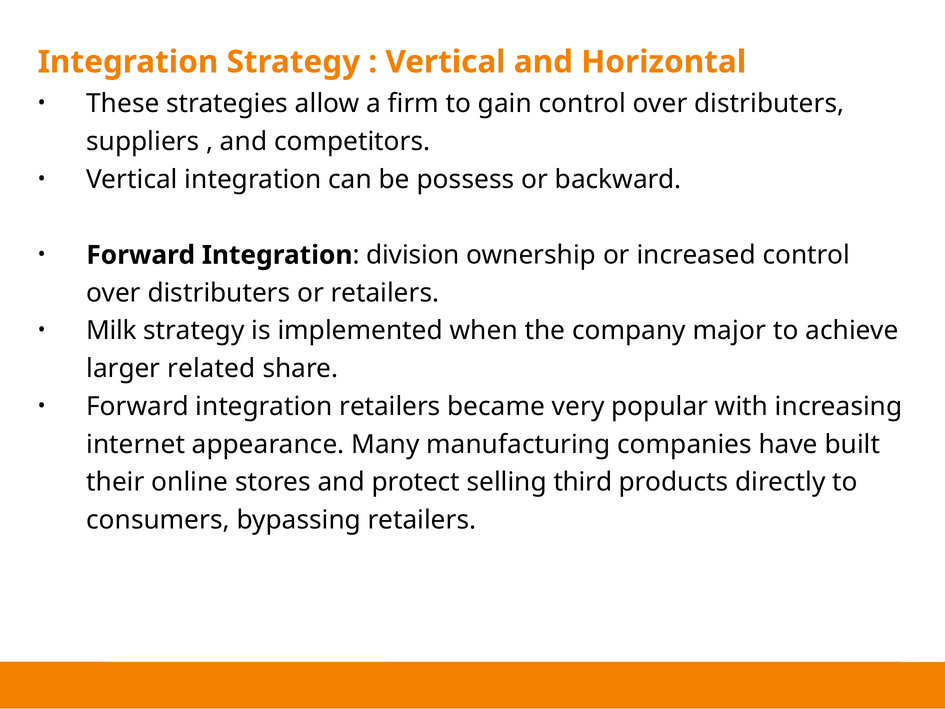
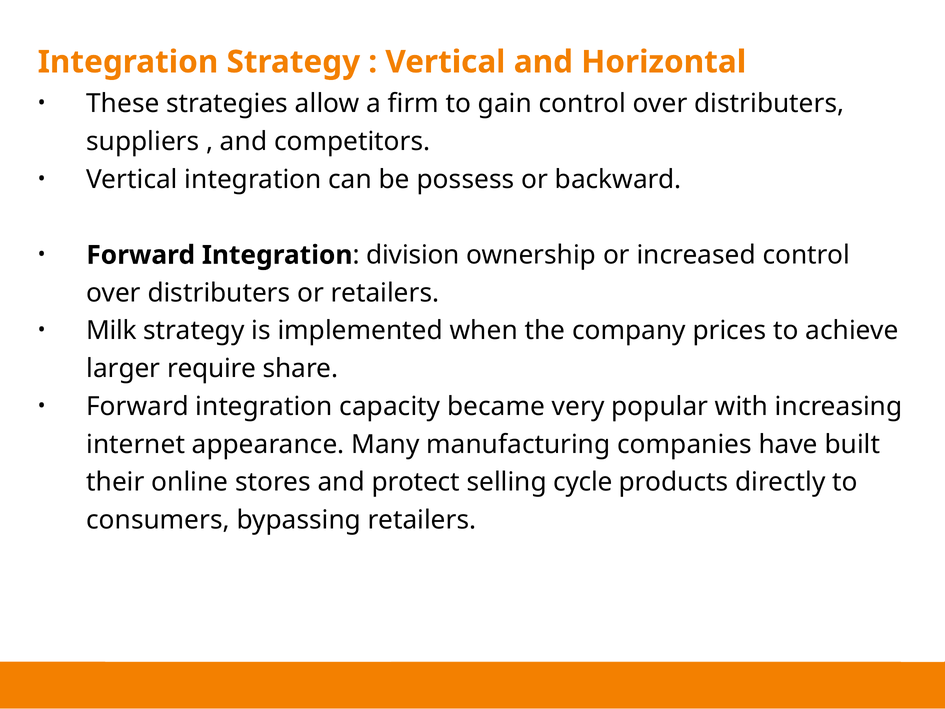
major: major -> prices
related: related -> require
integration retailers: retailers -> capacity
third: third -> cycle
